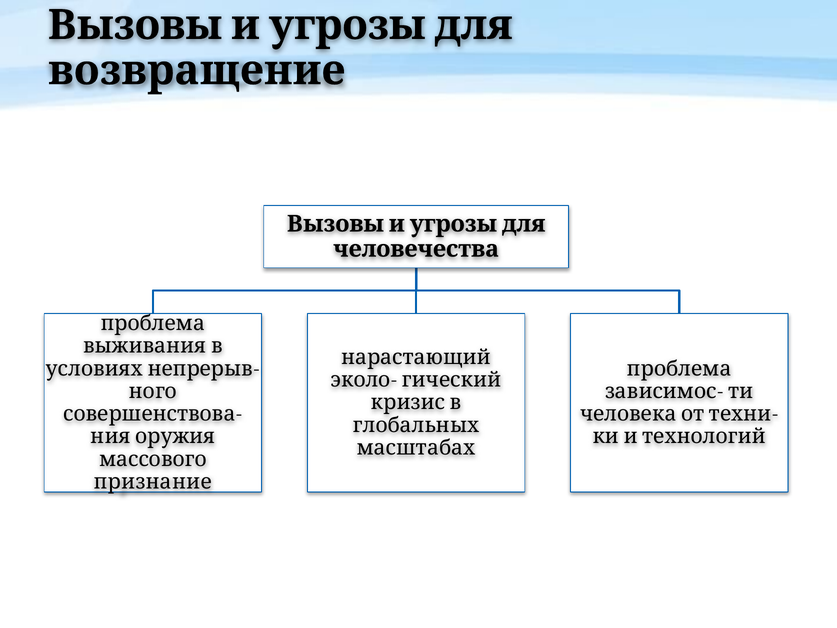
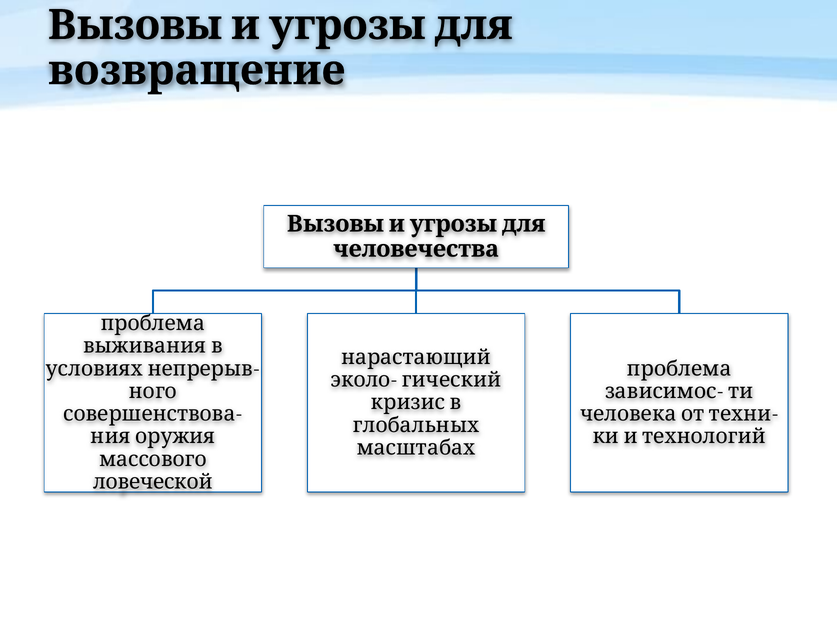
признание: признание -> ловеческой
